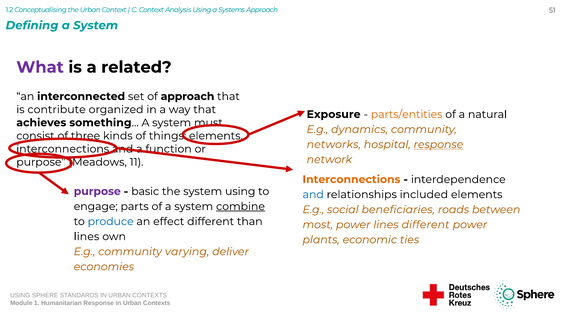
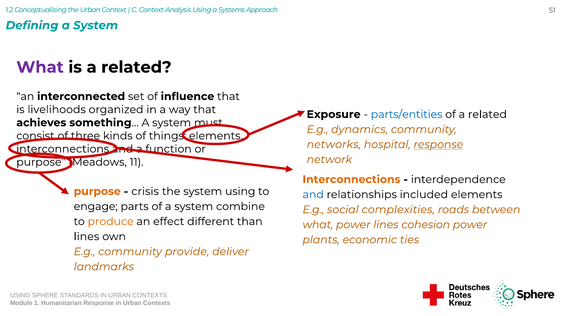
of approach: approach -> influence
contribute: contribute -> livelihoods
parts/entities colour: orange -> blue
of a natural: natural -> related
purpose at (97, 191) colour: purple -> orange
basic: basic -> crisis
combine underline: present -> none
beneficiaries: beneficiaries -> complexities
produce colour: blue -> orange
most at (318, 224): most -> what
lines different: different -> cohesion
varying: varying -> provide
economies: economies -> landmarks
